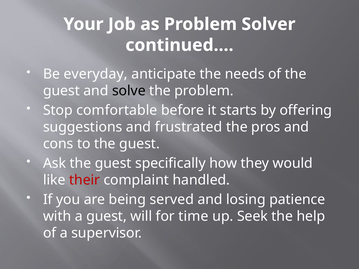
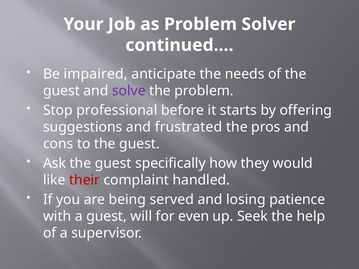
everyday: everyday -> impaired
solve colour: black -> purple
comfortable: comfortable -> professional
time: time -> even
